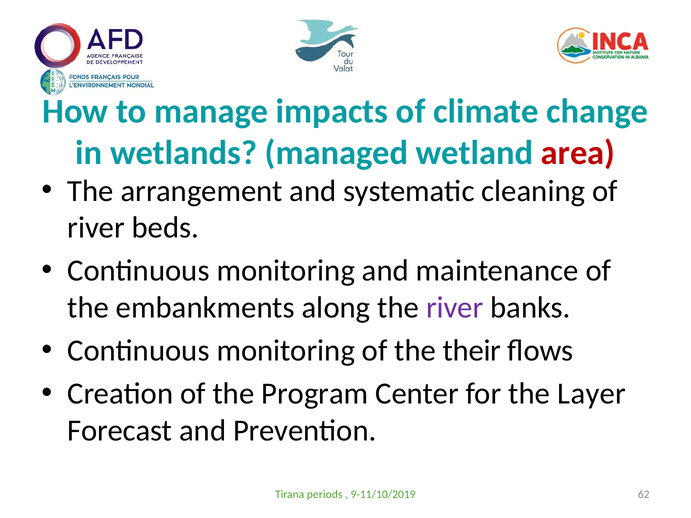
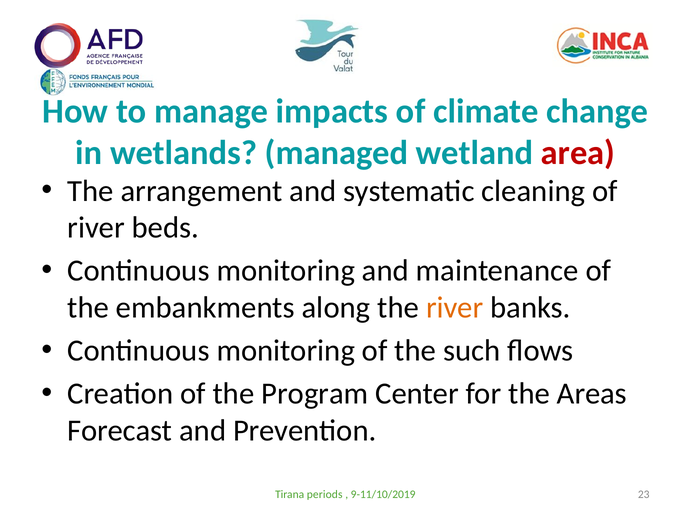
river at (455, 308) colour: purple -> orange
their: their -> such
Layer: Layer -> Areas
62: 62 -> 23
